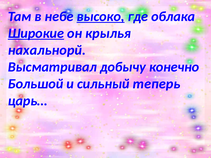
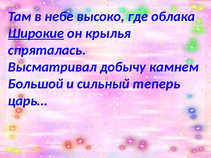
высоко underline: present -> none
нахальнорй: нахальнорй -> спряталась
конечно: конечно -> камнем
